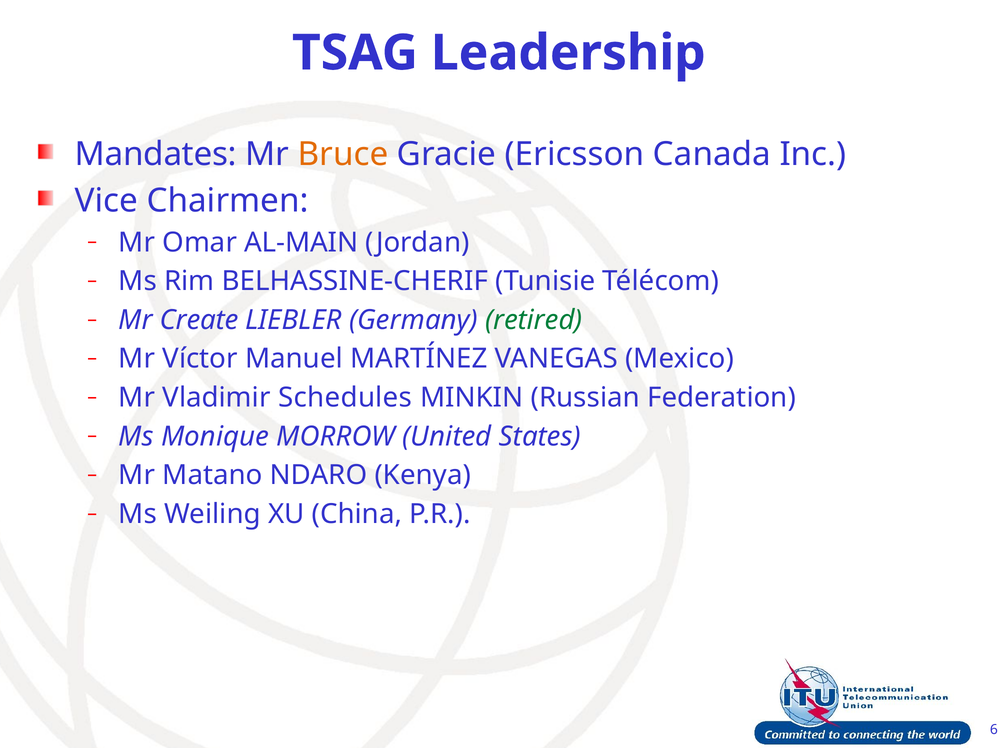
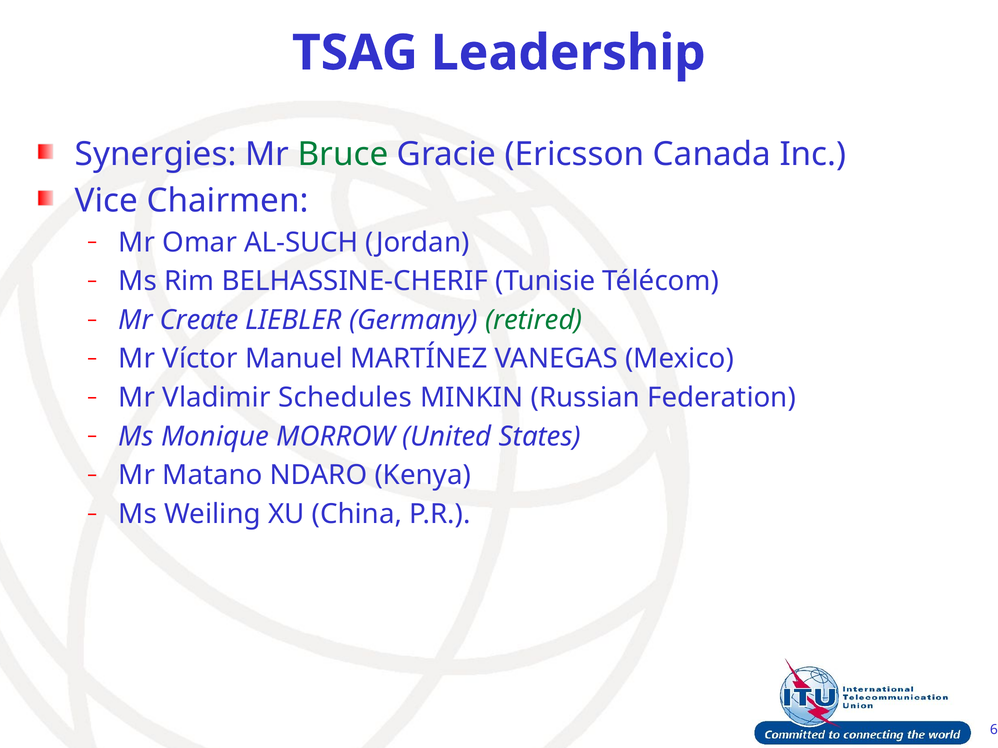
Mandates: Mandates -> Synergies
Bruce colour: orange -> green
AL-MAIN: AL-MAIN -> AL-SUCH
